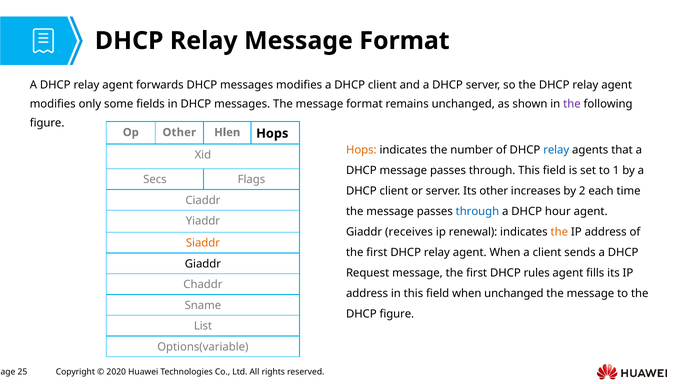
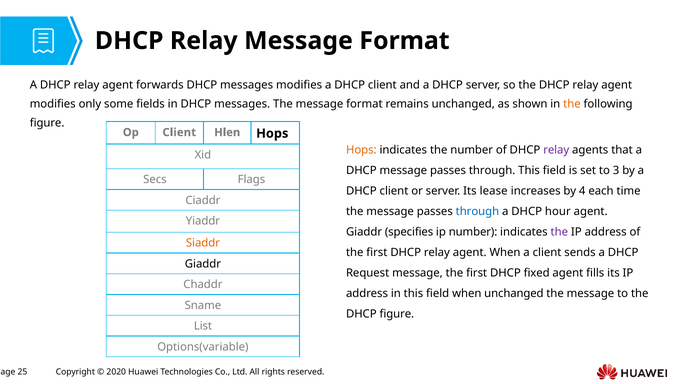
the at (572, 104) colour: purple -> orange
Op Other: Other -> Client
relay at (556, 150) colour: blue -> purple
1: 1 -> 3
Its other: other -> lease
2: 2 -> 4
receives: receives -> specifies
ip renewal: renewal -> number
the at (559, 232) colour: orange -> purple
rules: rules -> fixed
